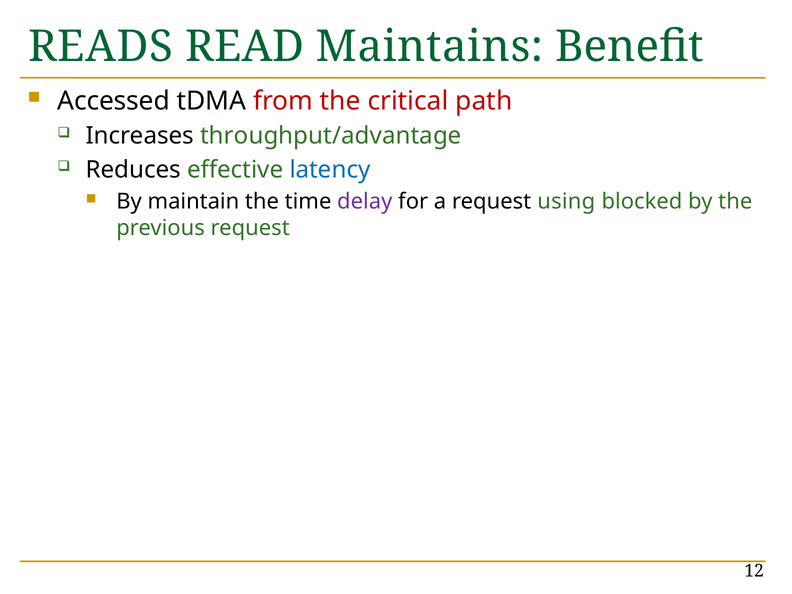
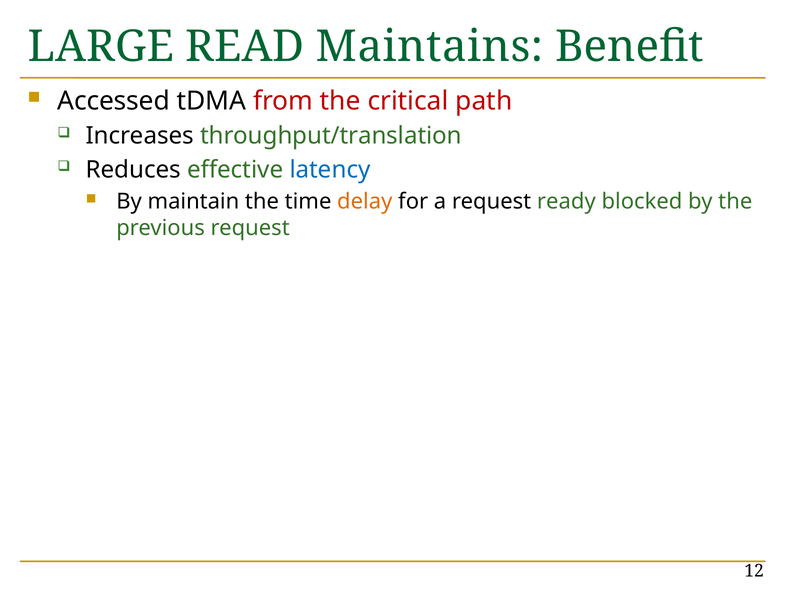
READS: READS -> LARGE
throughput/advantage: throughput/advantage -> throughput/translation
delay colour: purple -> orange
using: using -> ready
